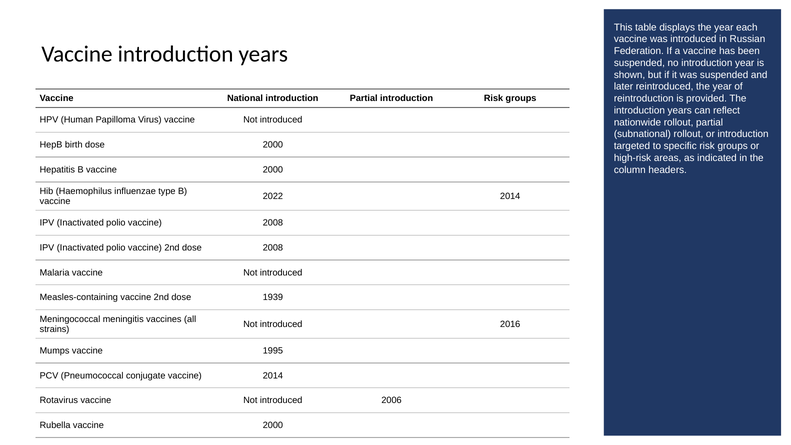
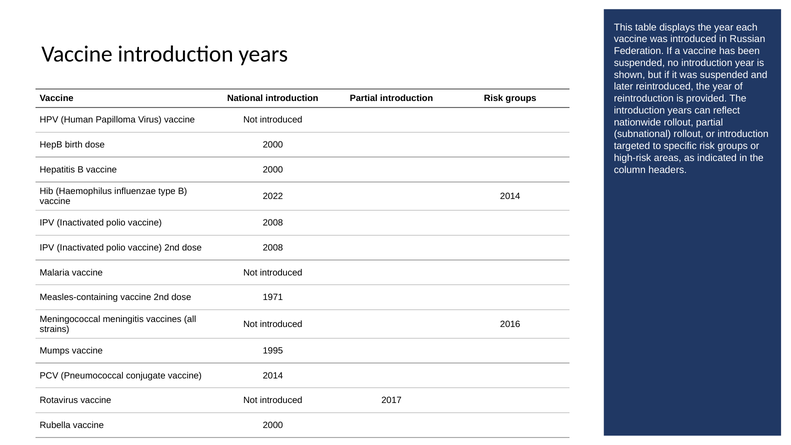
1939: 1939 -> 1971
2006: 2006 -> 2017
